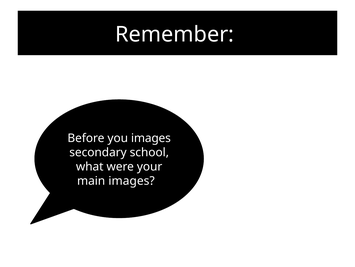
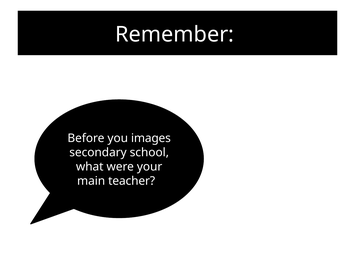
main images: images -> teacher
